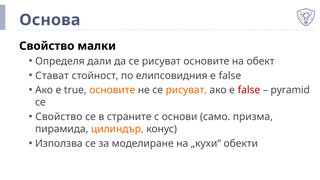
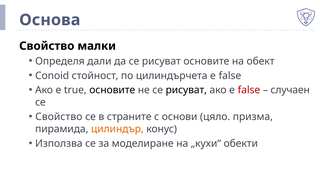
Стават: Стават -> Conoid
елипсовидния: елипсовидния -> цилиндърчета
основите at (112, 90) colour: orange -> black
рисуват at (186, 90) colour: orange -> black
pyramid: pyramid -> случаен
само: само -> цяло
